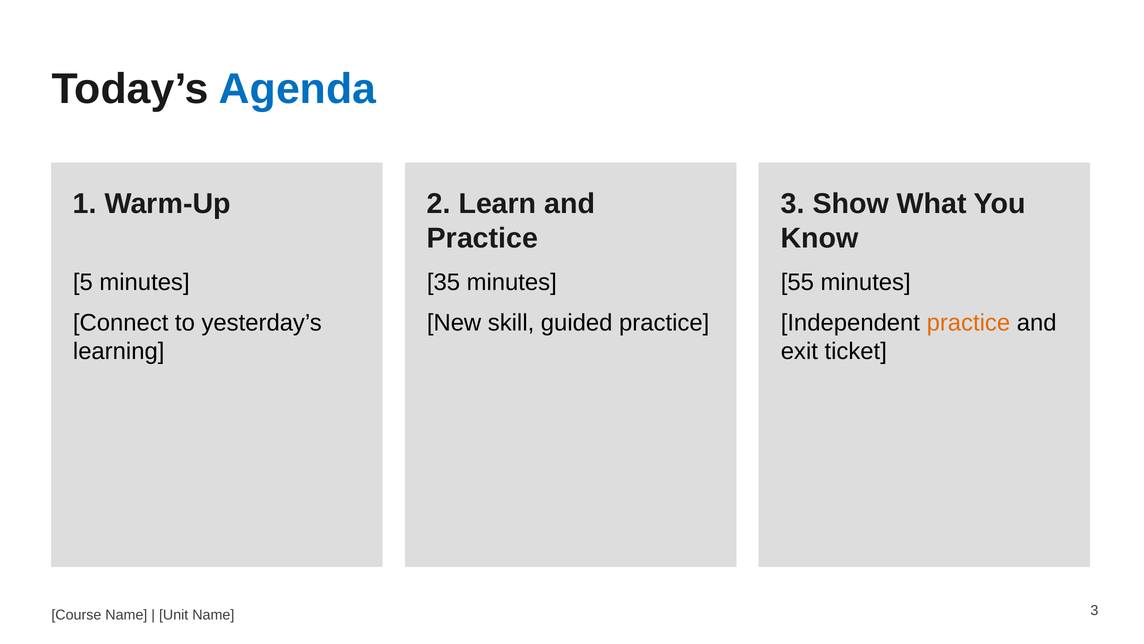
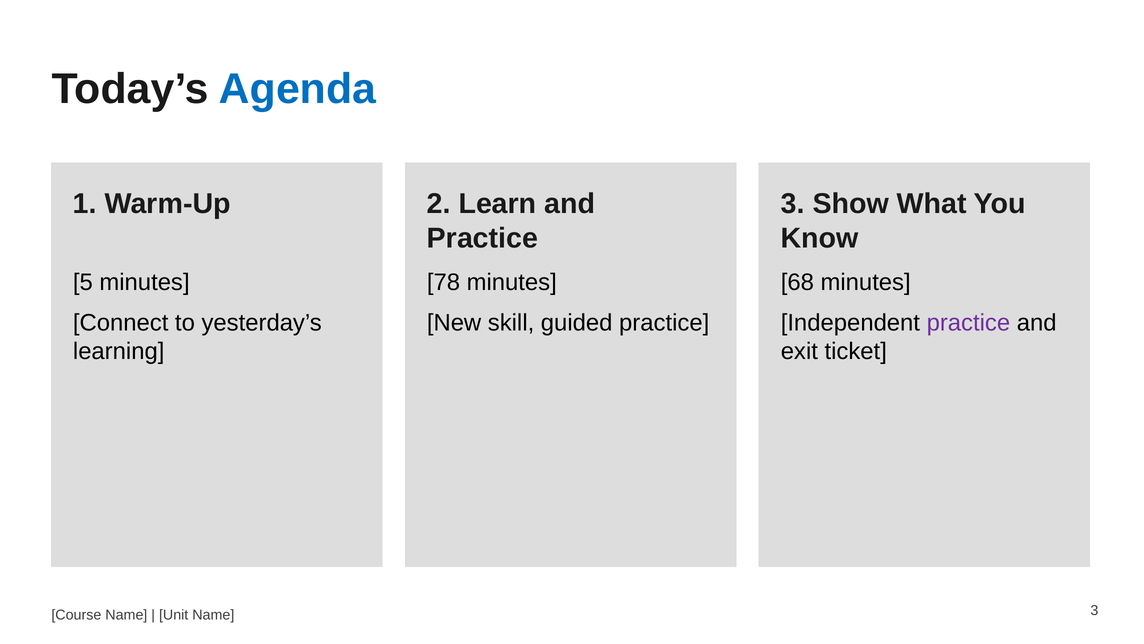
35: 35 -> 78
55: 55 -> 68
practice at (968, 323) colour: orange -> purple
